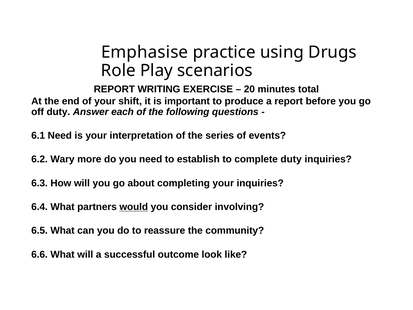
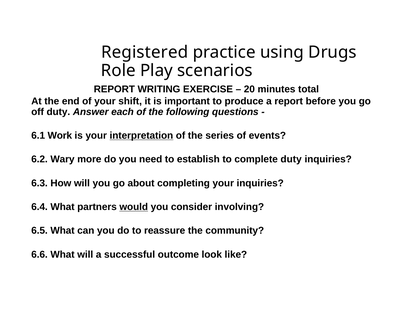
Emphasise: Emphasise -> Registered
6.1 Need: Need -> Work
interpretation underline: none -> present
